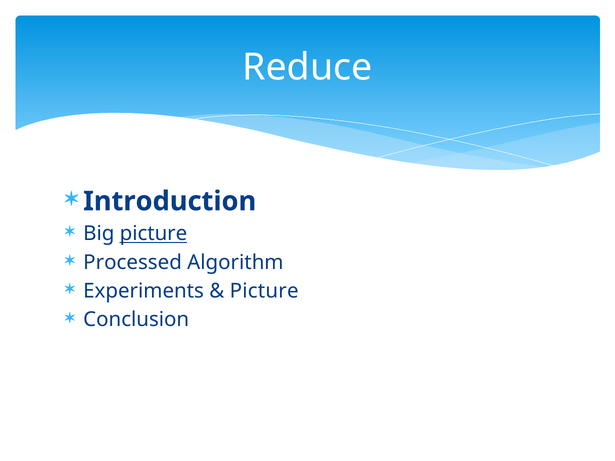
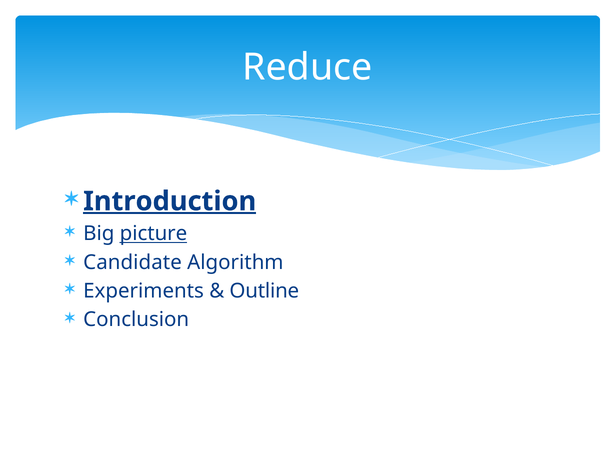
Introduction underline: none -> present
Processed: Processed -> Candidate
Picture at (264, 291): Picture -> Outline
